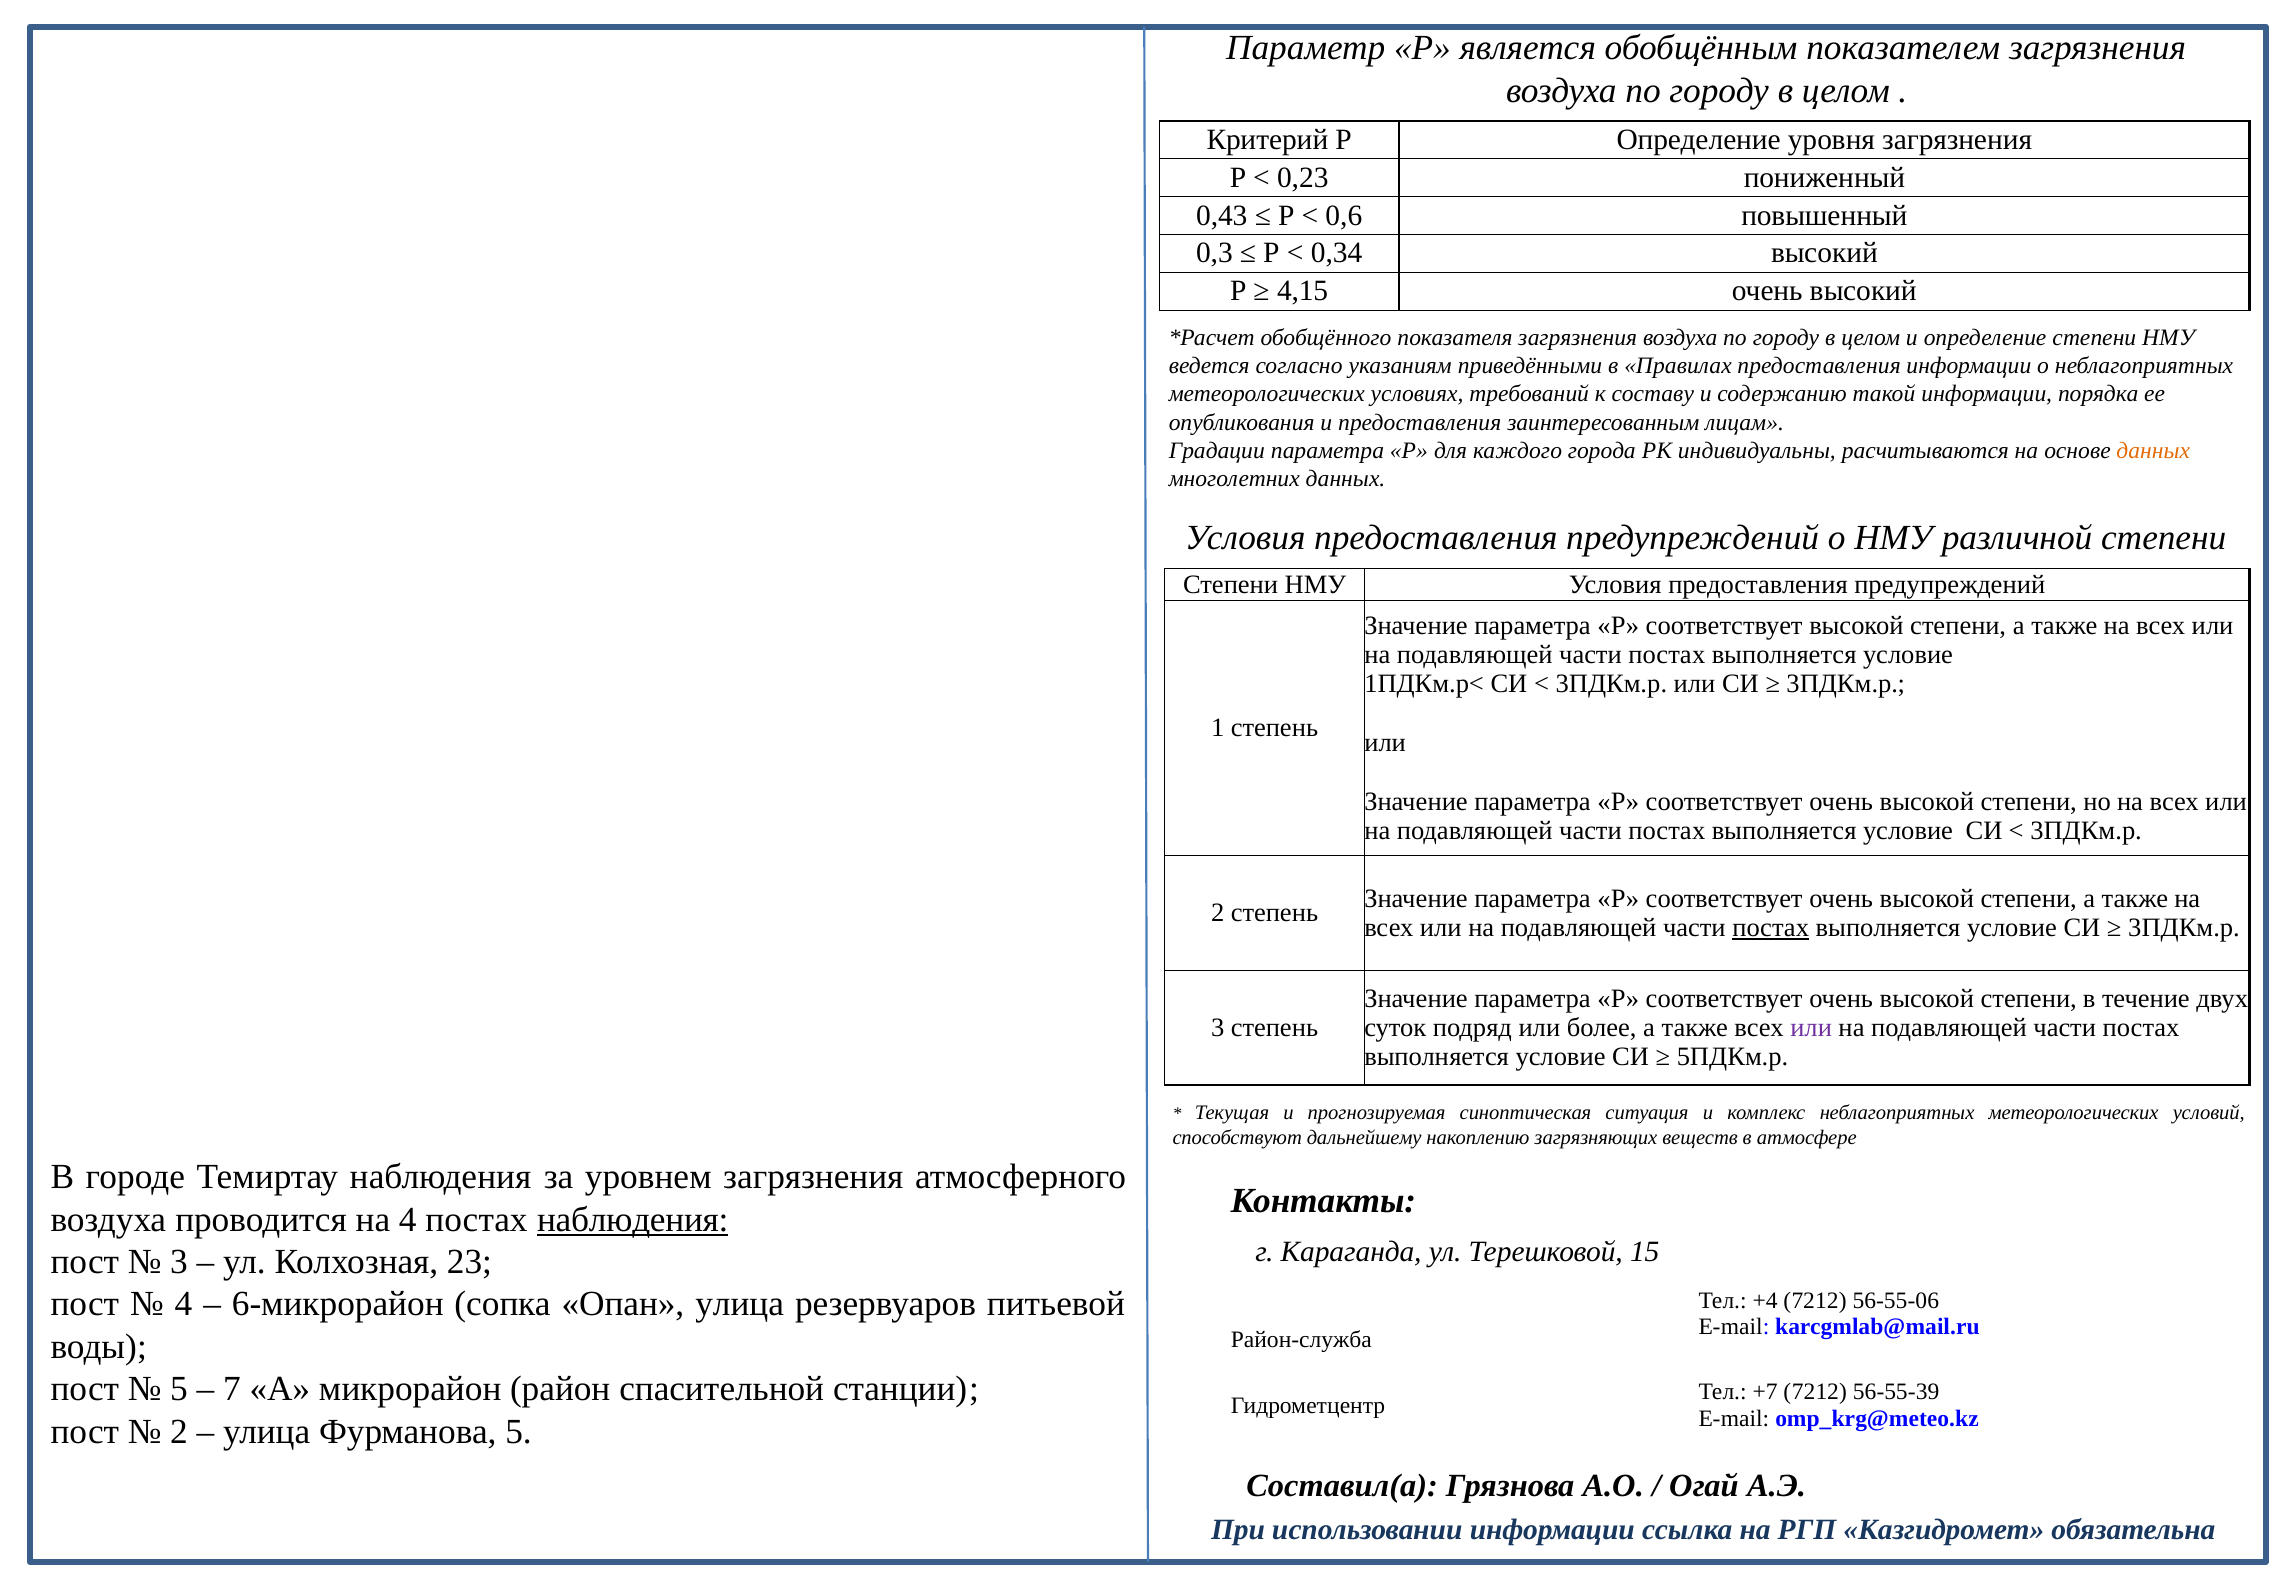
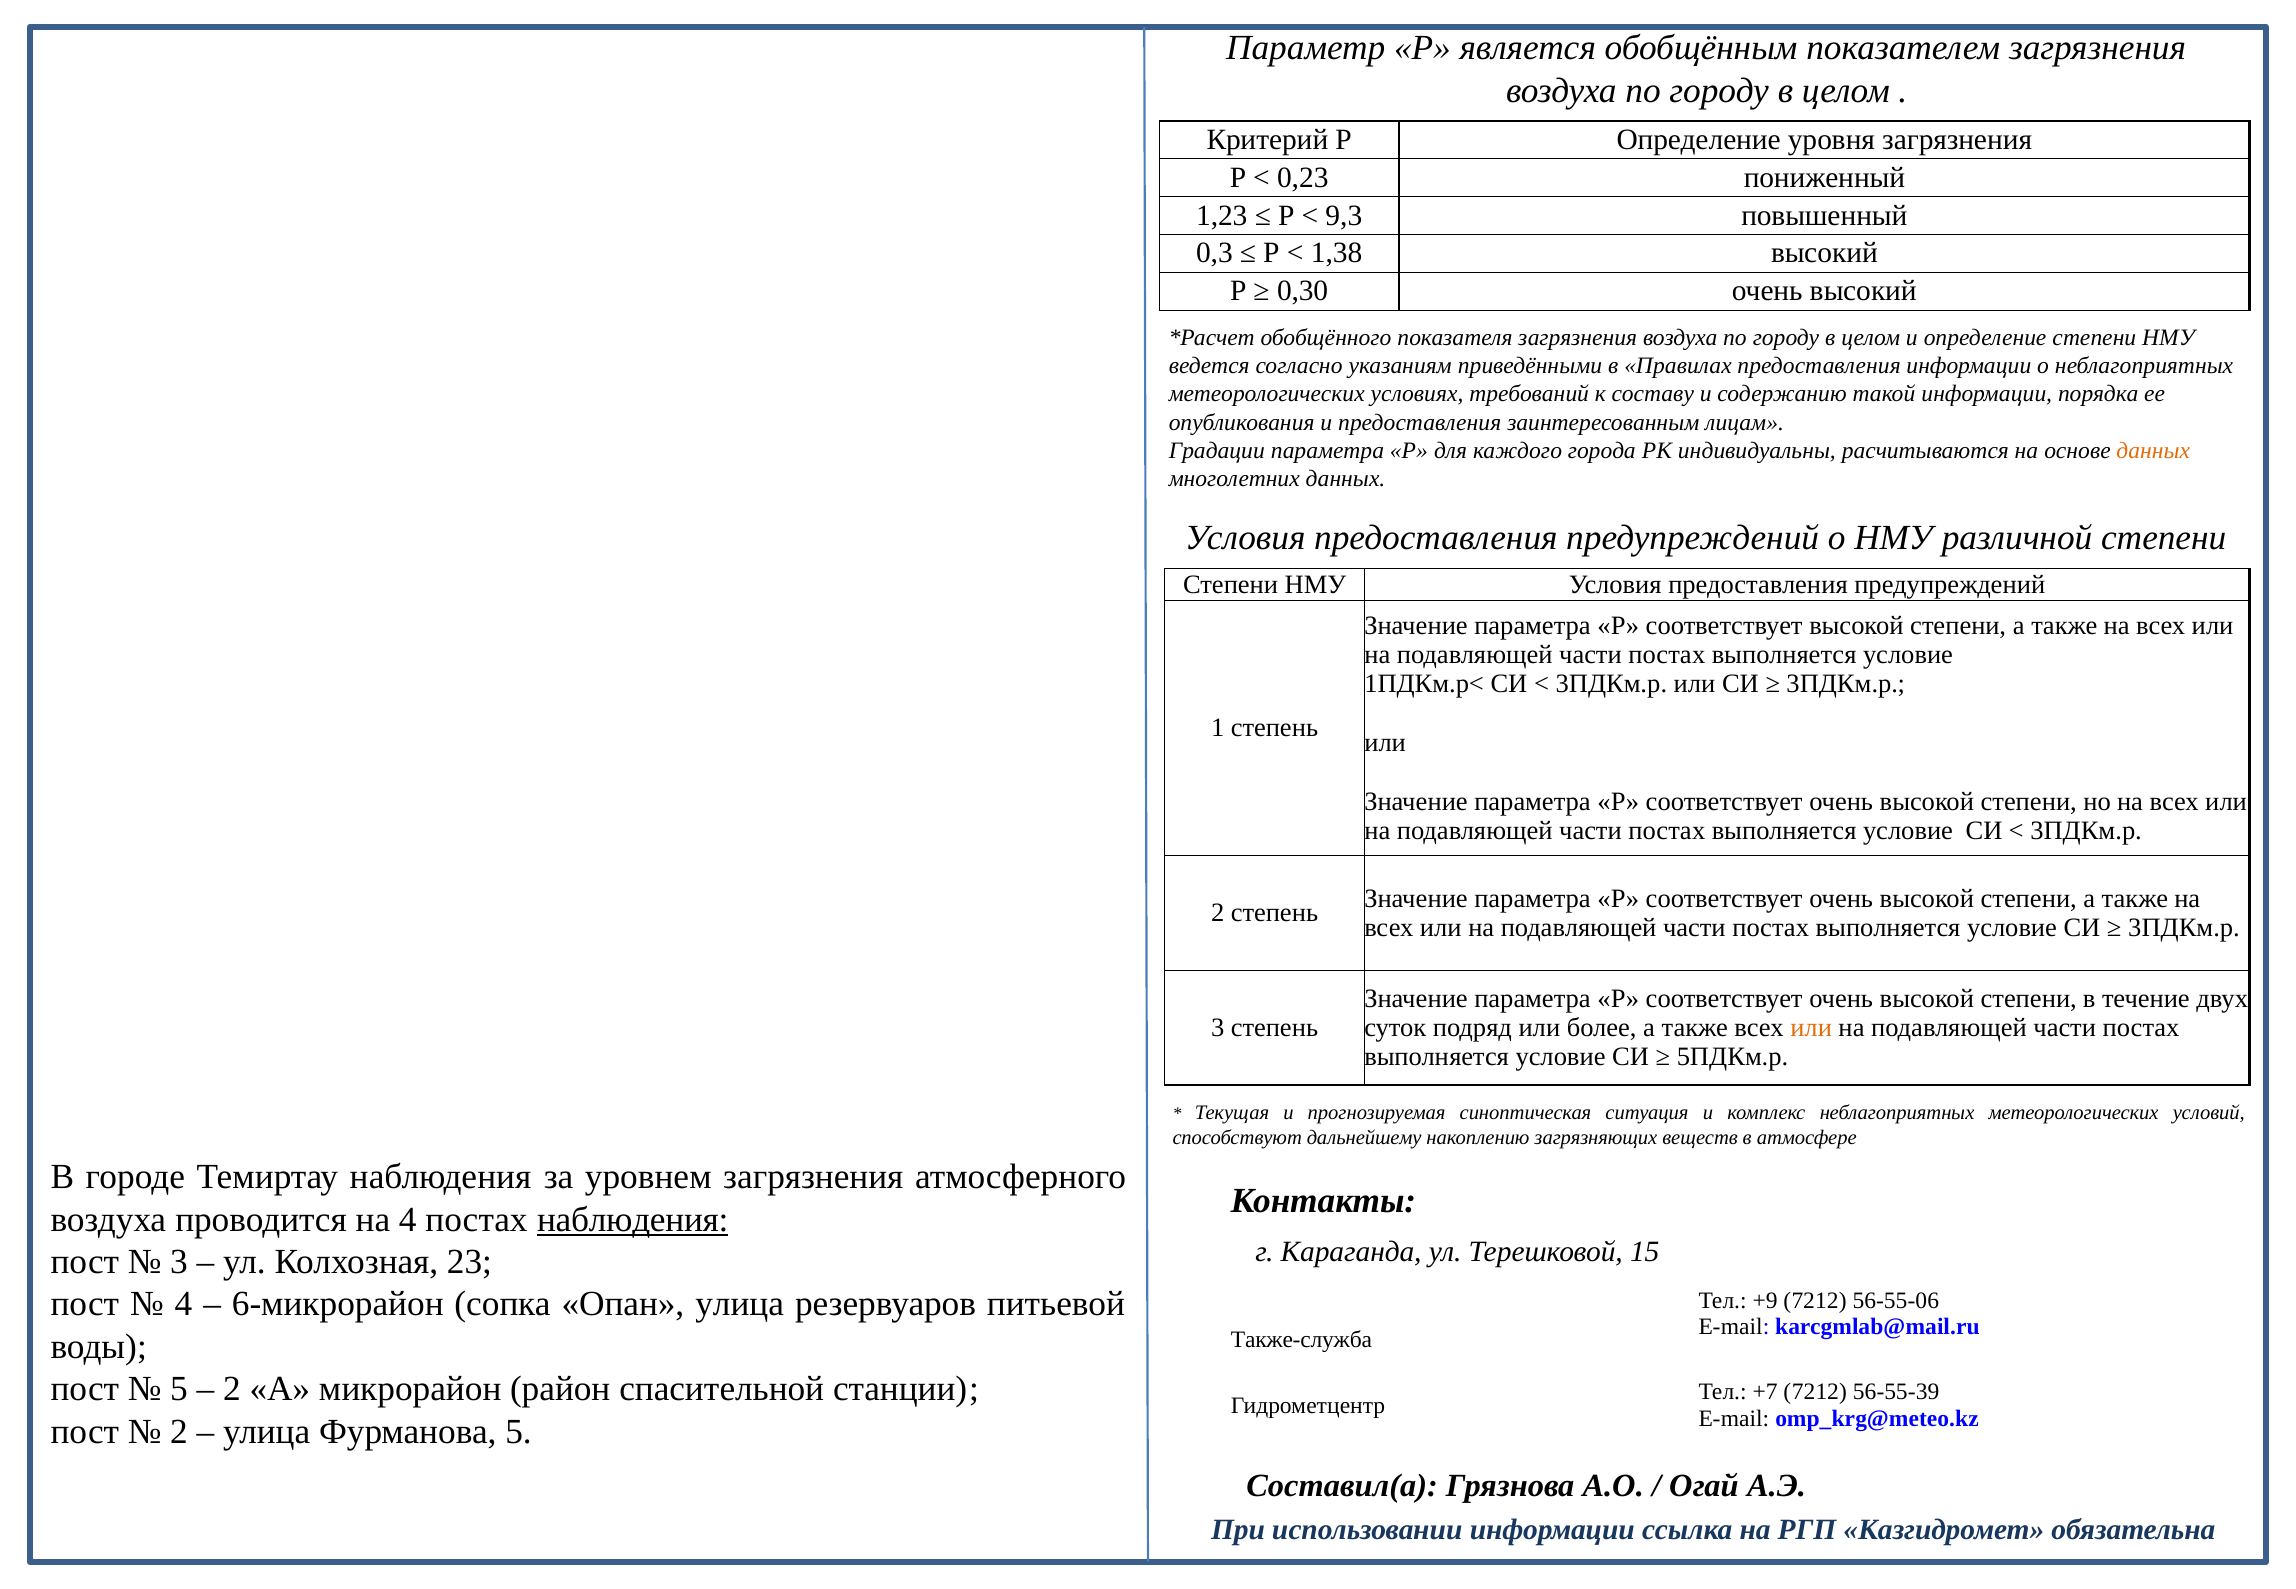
0,43: 0,43 -> 1,23
0,6: 0,6 -> 9,3
0,34: 0,34 -> 1,38
4,15: 4,15 -> 0,30
постах at (1771, 928) underline: present -> none
или at (1811, 1028) colour: purple -> orange
+4: +4 -> +9
Район-служба: Район-служба -> Также-служба
7 at (232, 1389): 7 -> 2
